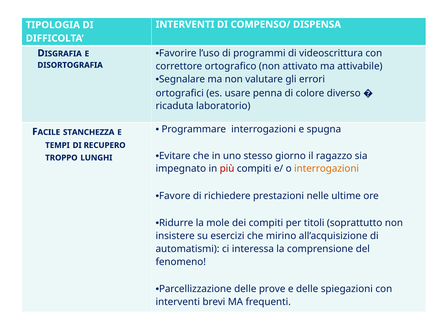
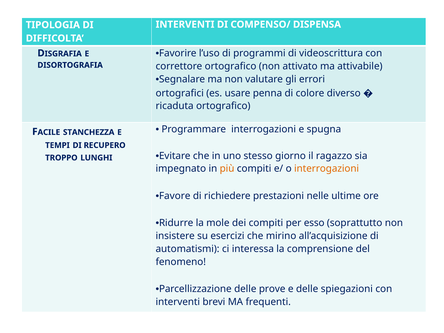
ricaduta laboratorio: laboratorio -> ortografico
più colour: red -> orange
titoli: titoli -> esso
